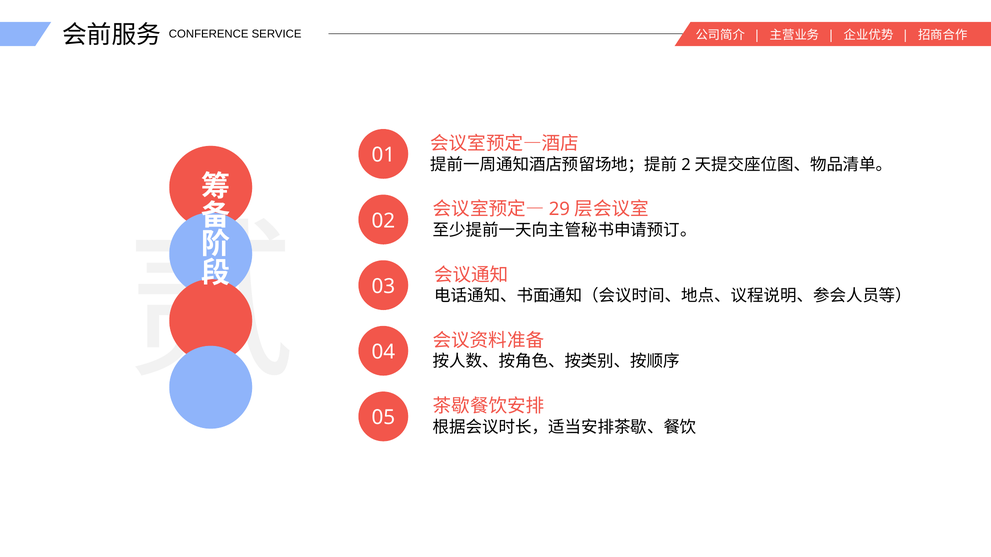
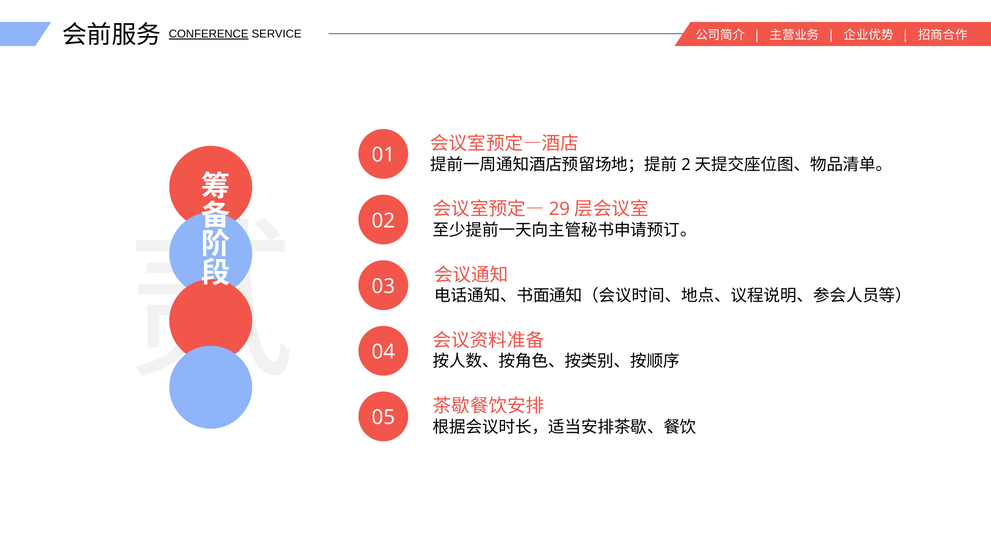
CONFERENCE underline: none -> present
